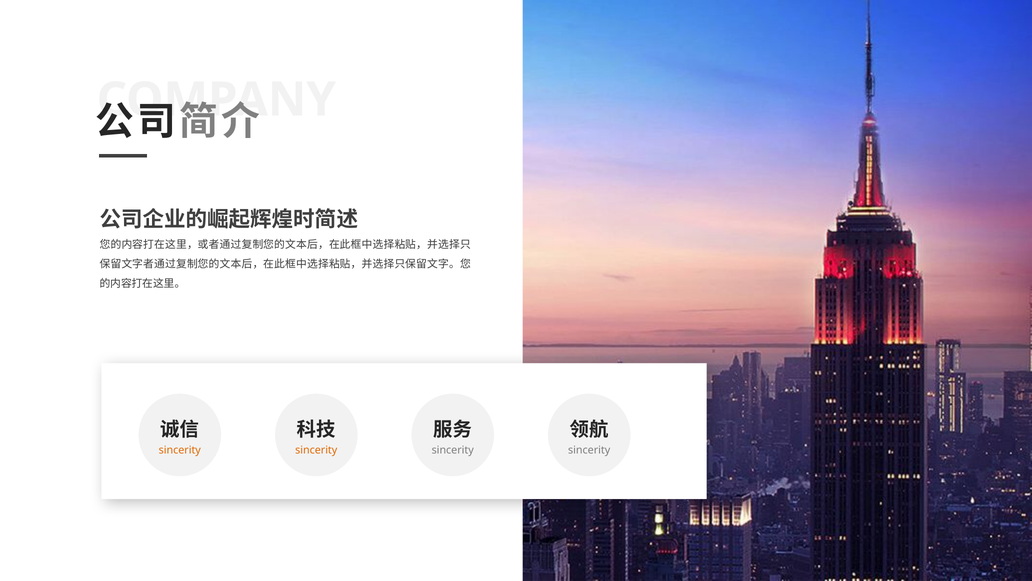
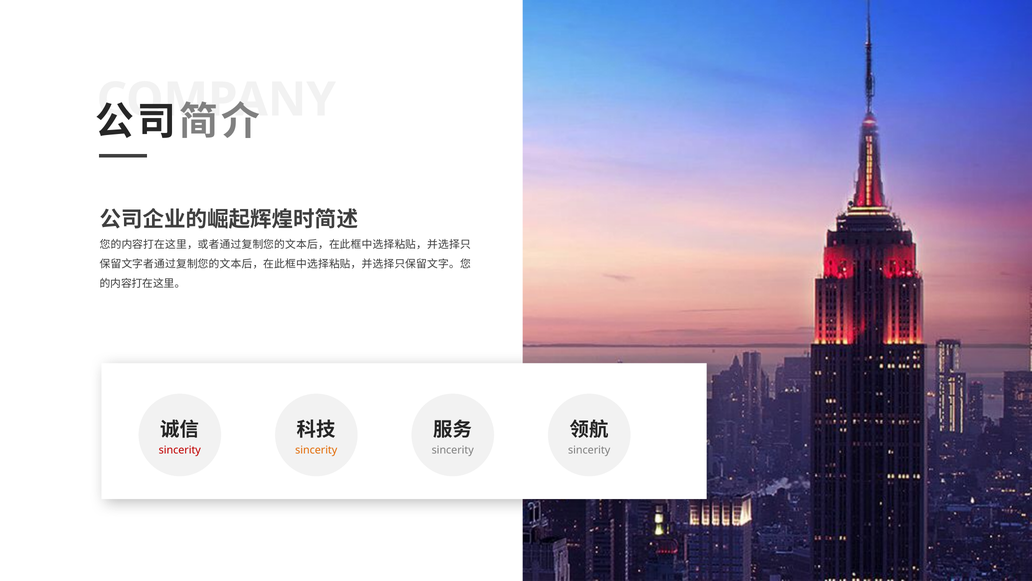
sincerity at (180, 450) colour: orange -> red
